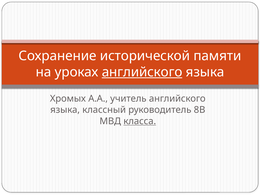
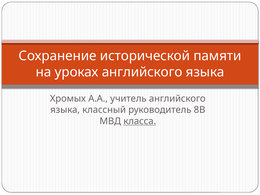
английского at (142, 72) underline: present -> none
